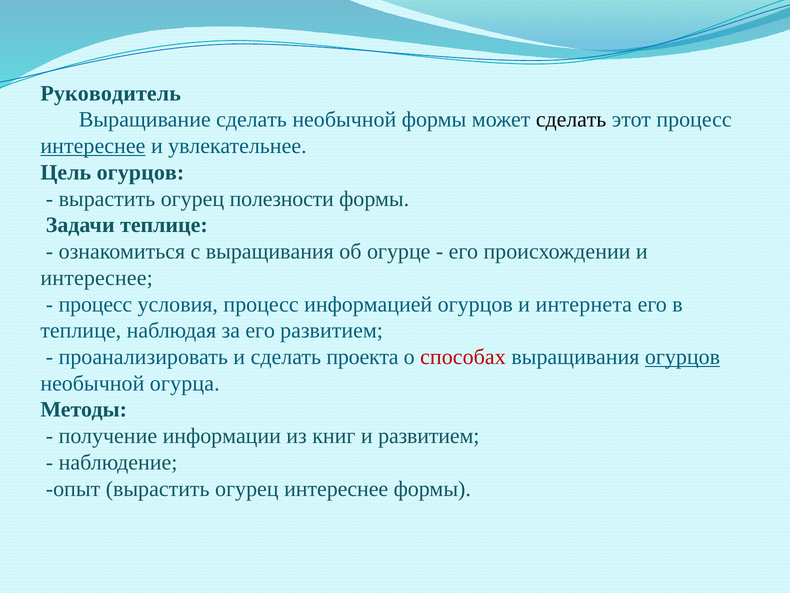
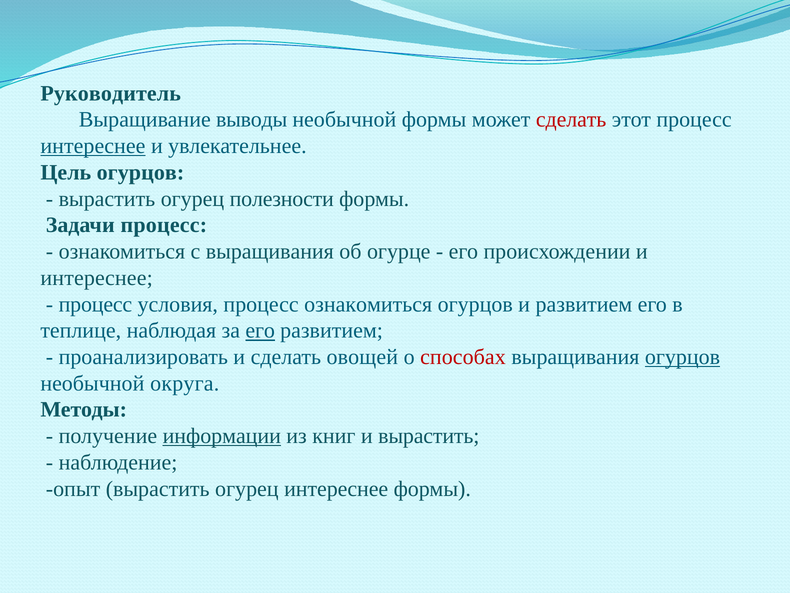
Выращивание сделать: сделать -> выводы
сделать at (571, 120) colour: black -> red
Задачи теплице: теплице -> процесс
процесс информацией: информацией -> ознакомиться
и интернета: интернета -> развитием
его at (260, 330) underline: none -> present
проекта: проекта -> овощей
огурца: огурца -> округа
информации underline: none -> present
и развитием: развитием -> вырастить
